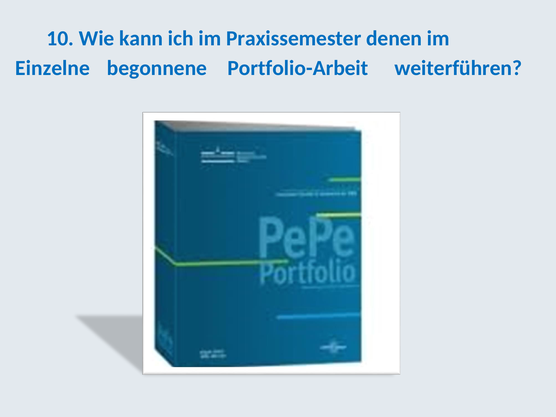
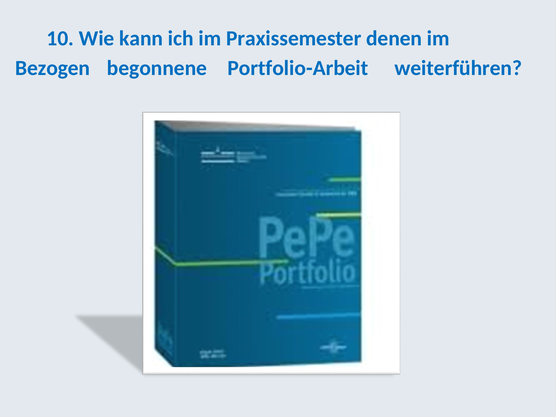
Einzelne: Einzelne -> Bezogen
